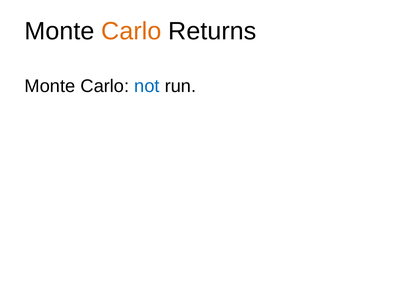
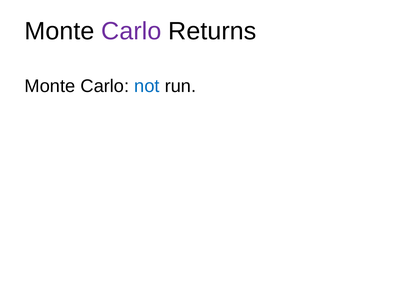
Carlo at (131, 31) colour: orange -> purple
